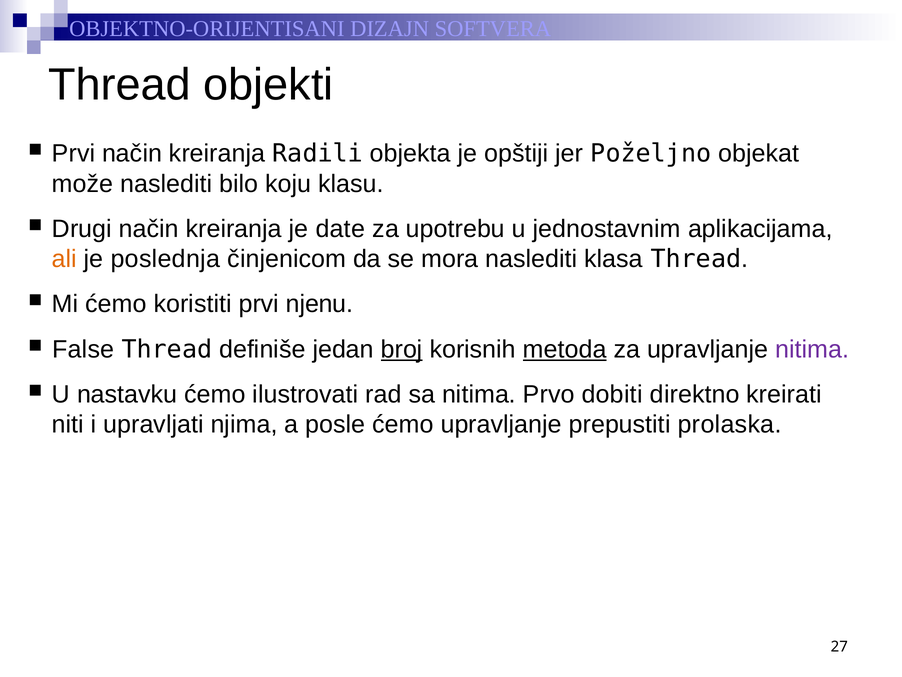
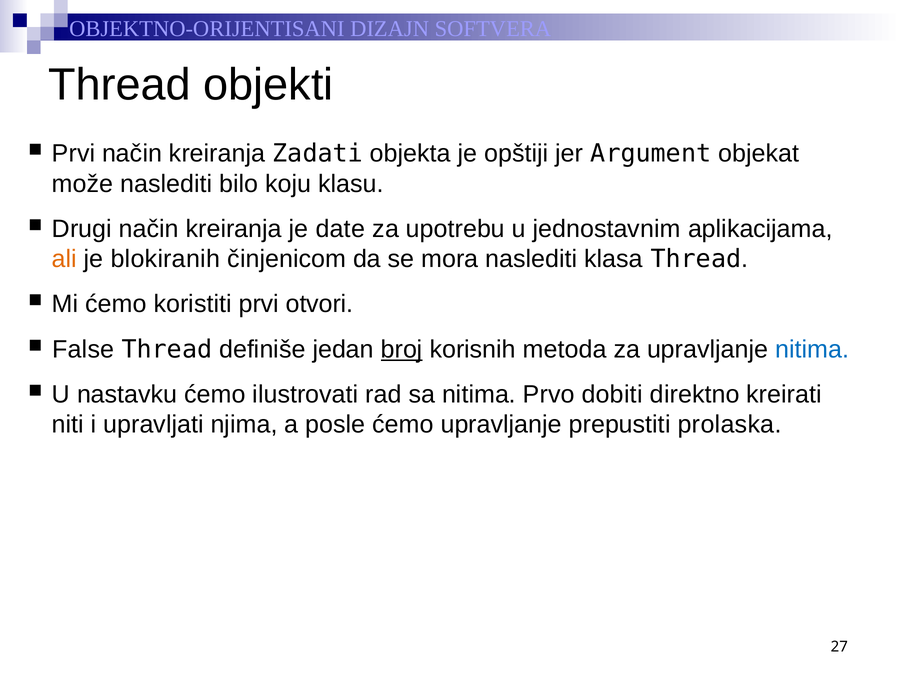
Radili: Radili -> Zadati
Poželjno: Poželjno -> Argument
poslednja: poslednja -> blokiranih
njenu: njenu -> otvori
metoda underline: present -> none
nitima at (812, 349) colour: purple -> blue
